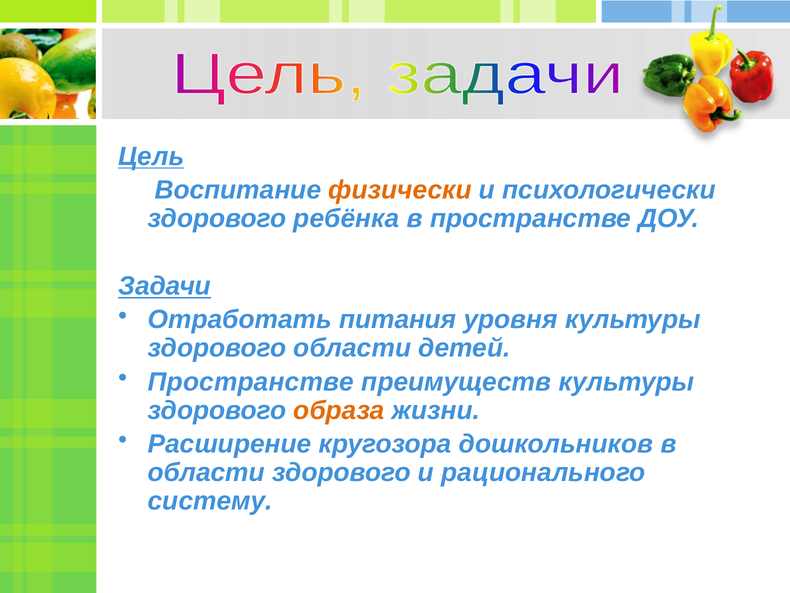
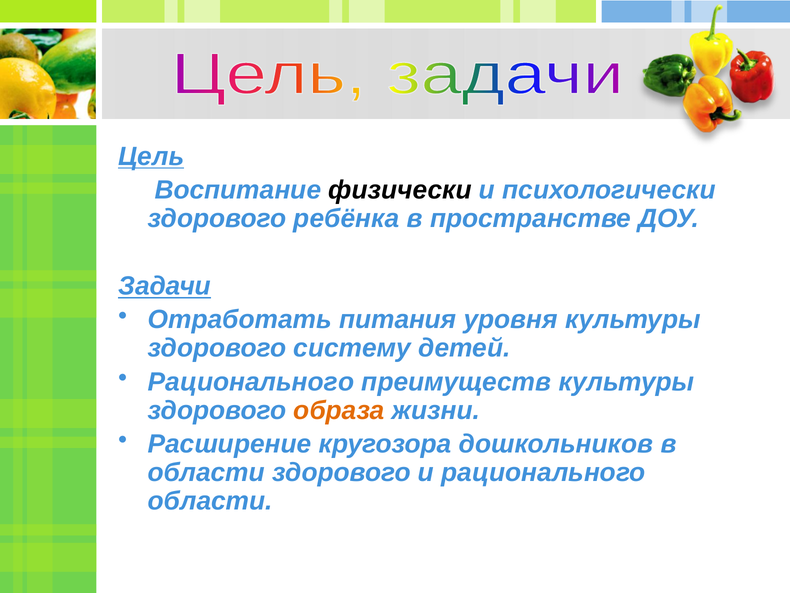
физически colour: orange -> black
здорового области: области -> систему
Пространстве at (251, 382): Пространстве -> Рационального
систему at (210, 501): систему -> области
